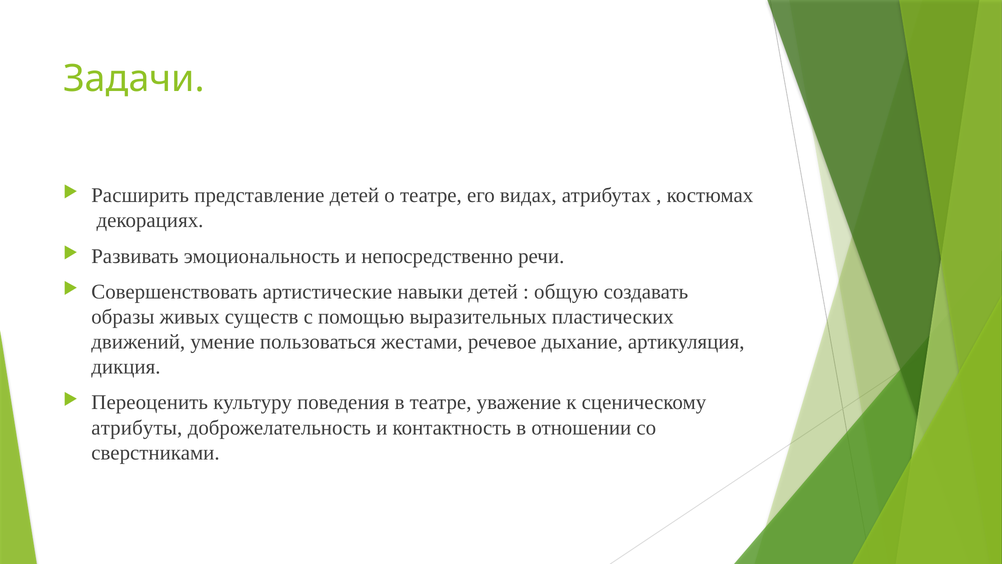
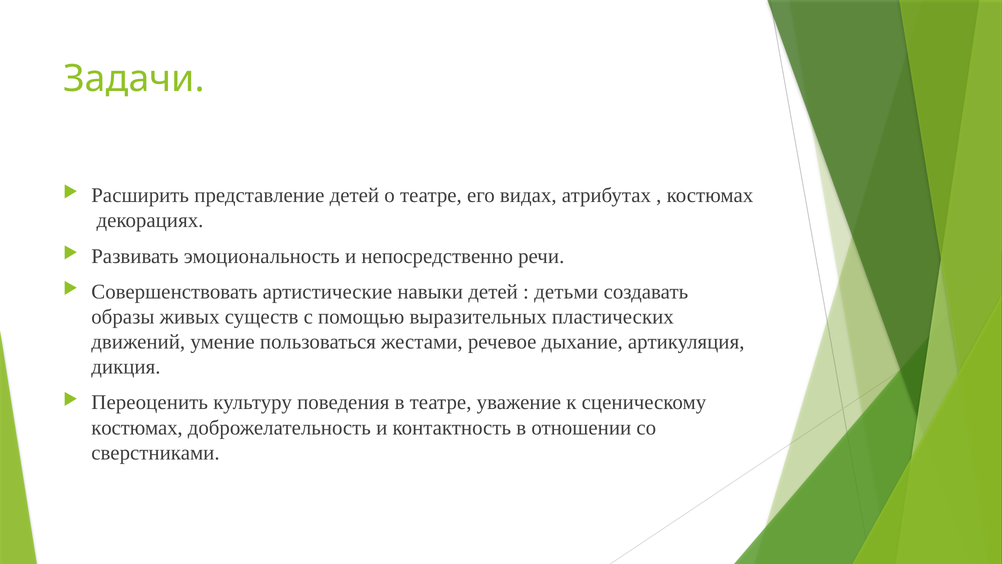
общую: общую -> детьми
атрибуты at (137, 427): атрибуты -> костюмах
